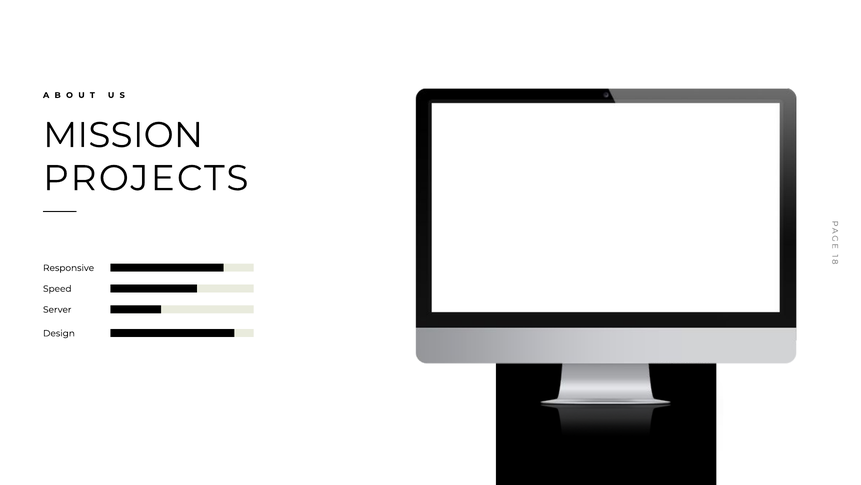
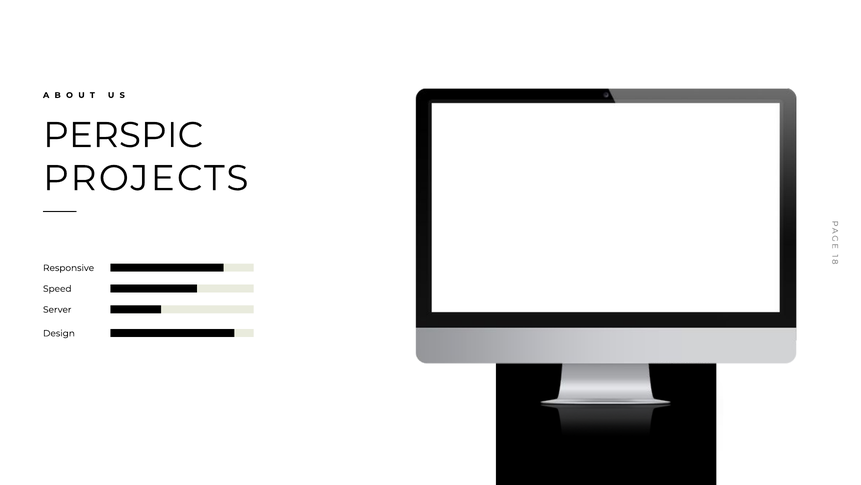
MISSION: MISSION -> PERSPIC
